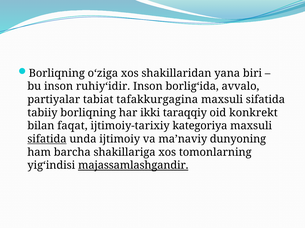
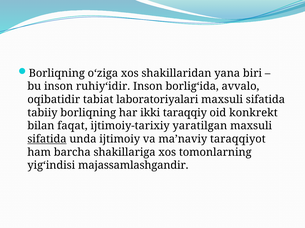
partiyalar: partiyalar -> oqibatidir
tafakkurgagina: tafakkurgagina -> laboratoriyalari
kategoriya: kategoriya -> yaratilgan
dunyoning: dunyoning -> taraqqiyot
majassamlashgandir underline: present -> none
